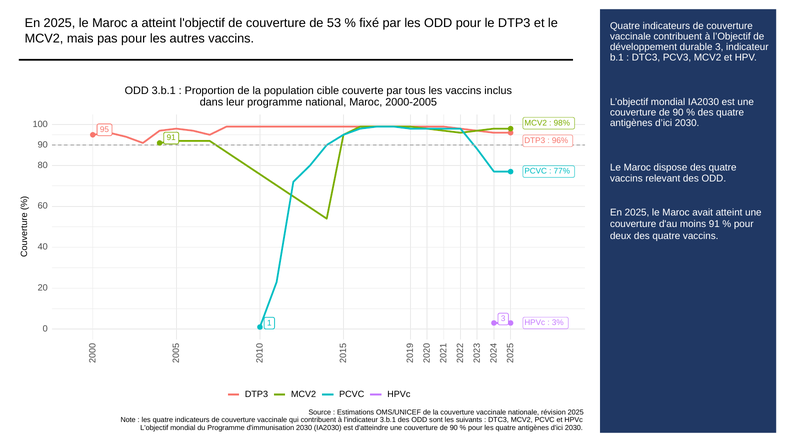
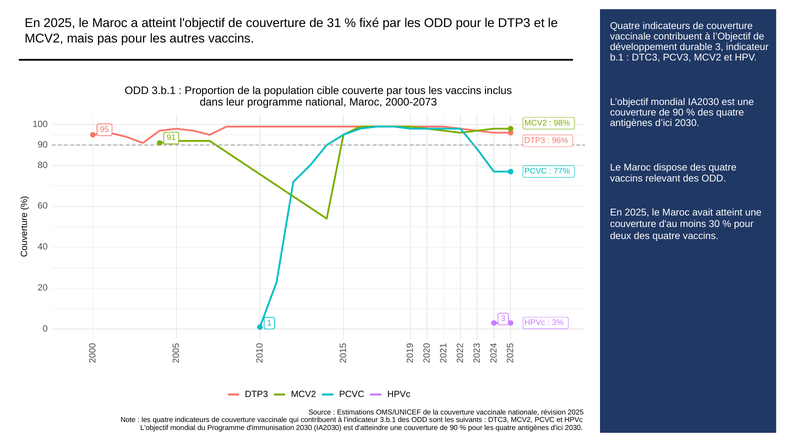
53: 53 -> 31
2000-2005: 2000-2005 -> 2000-2073
moins 91: 91 -> 30
